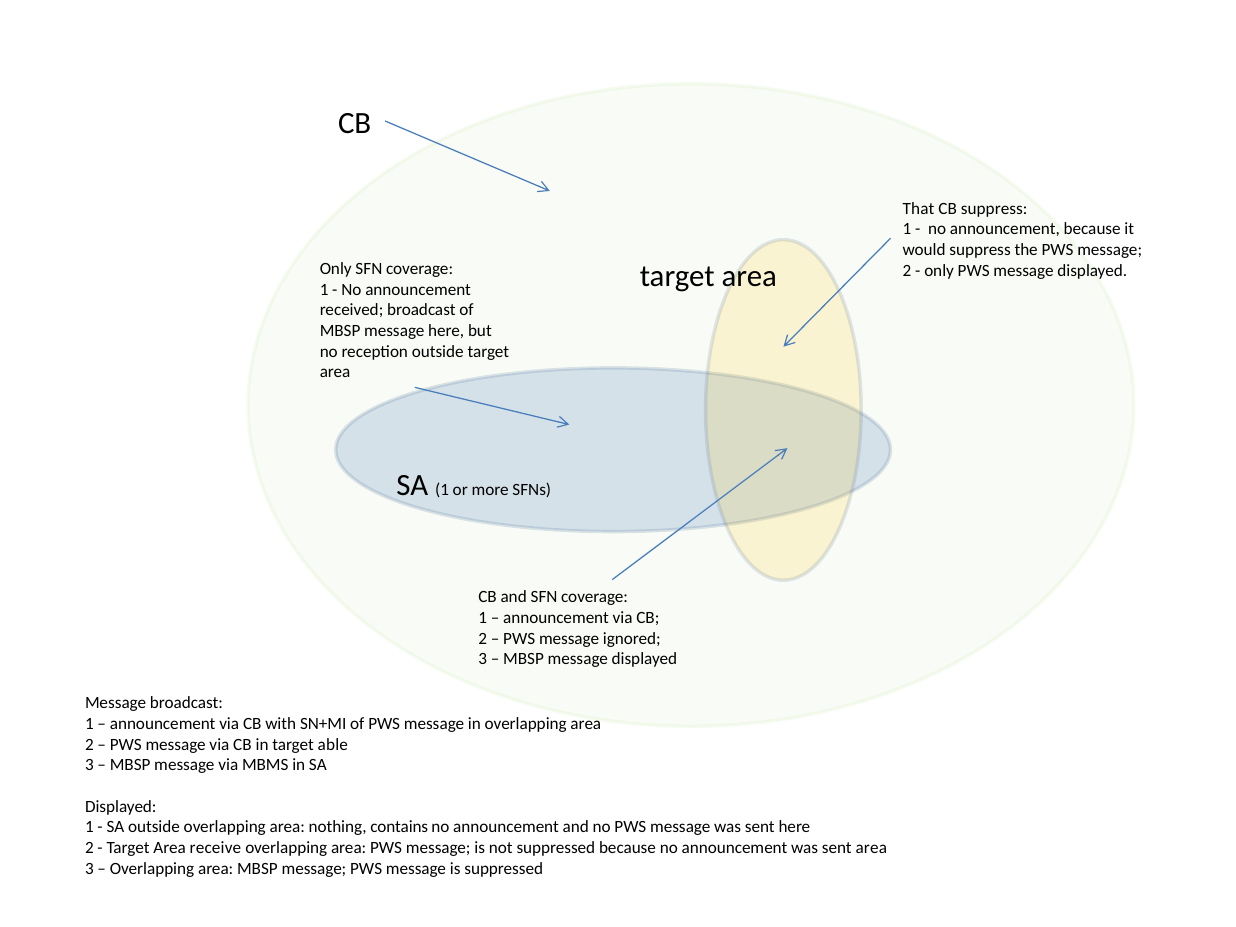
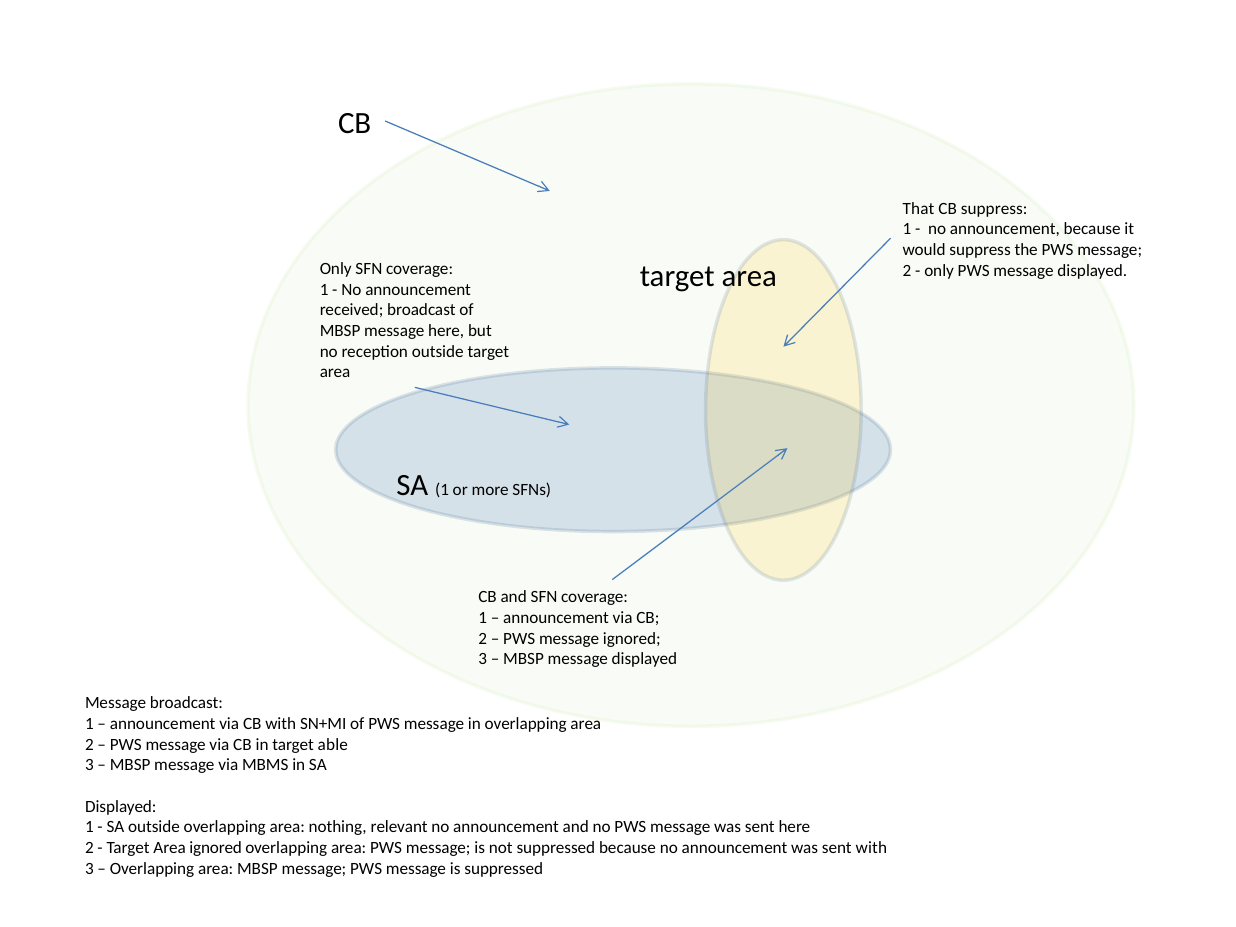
contains: contains -> relevant
Area receive: receive -> ignored
sent area: area -> with
